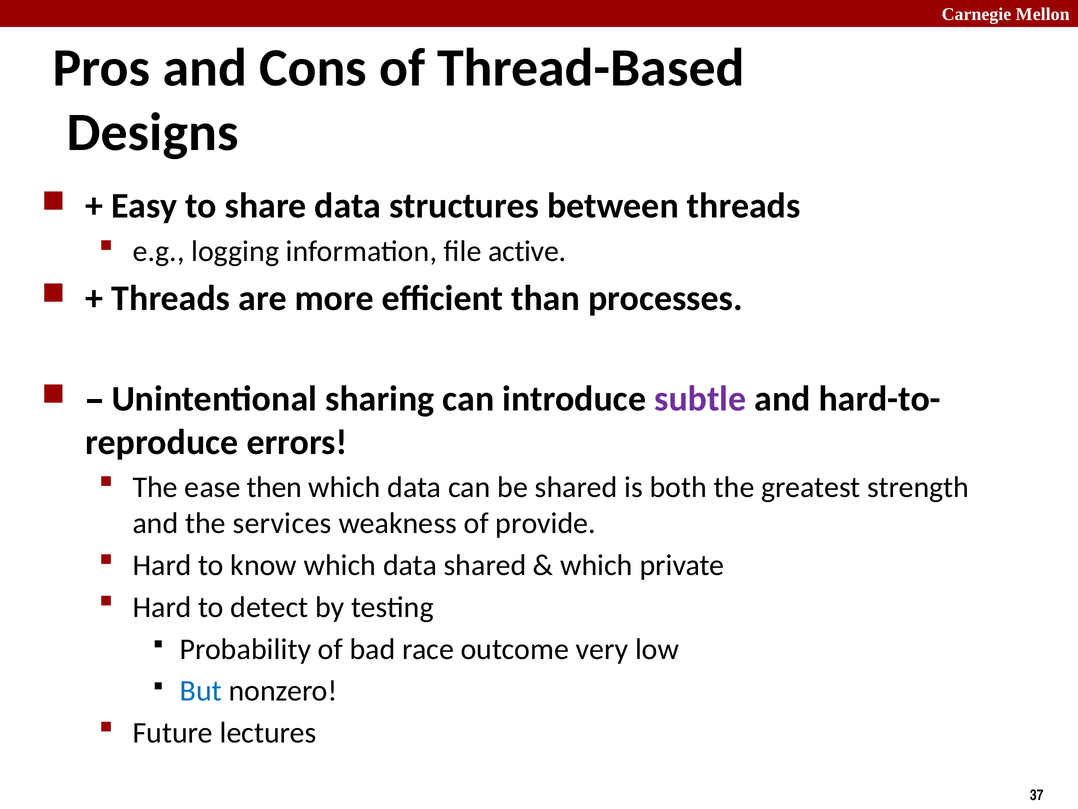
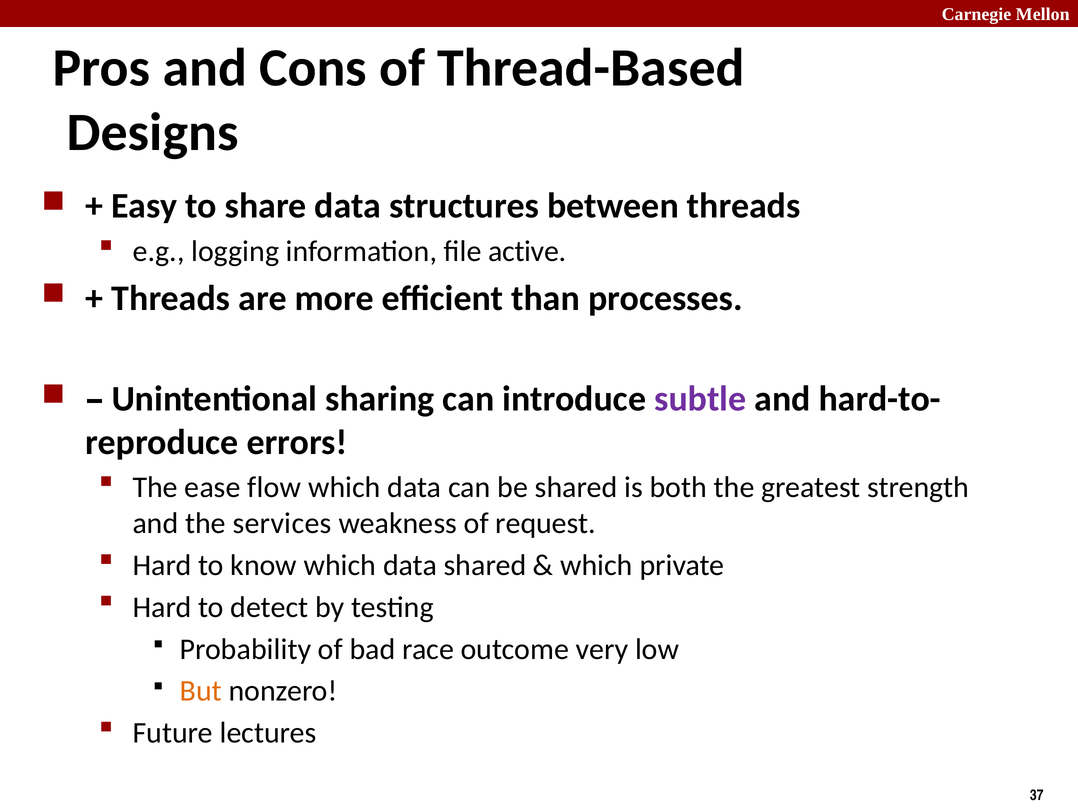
then: then -> flow
provide: provide -> request
But colour: blue -> orange
